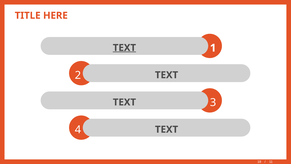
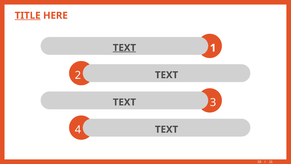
TITLE underline: none -> present
